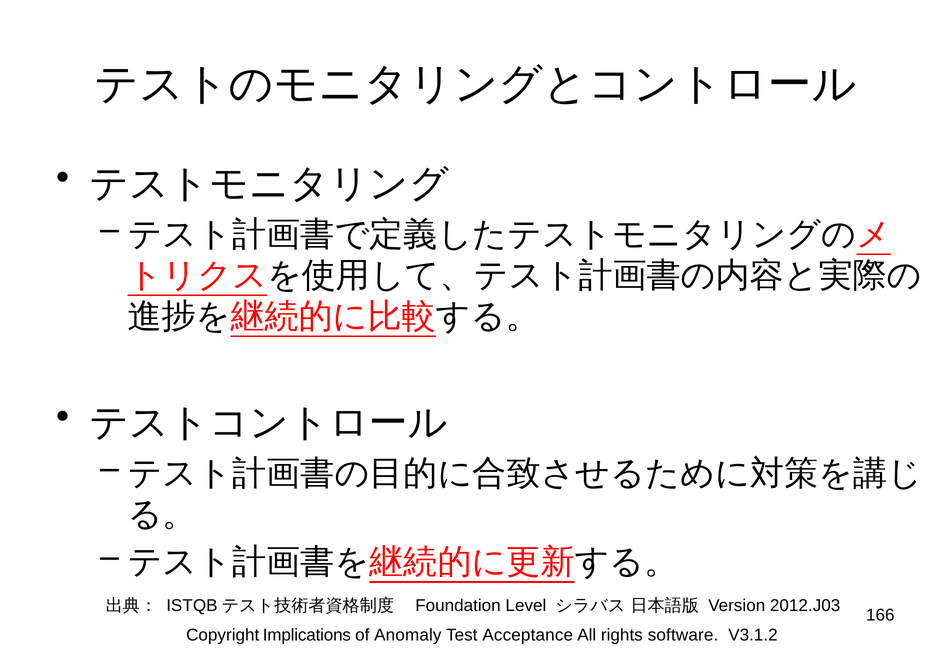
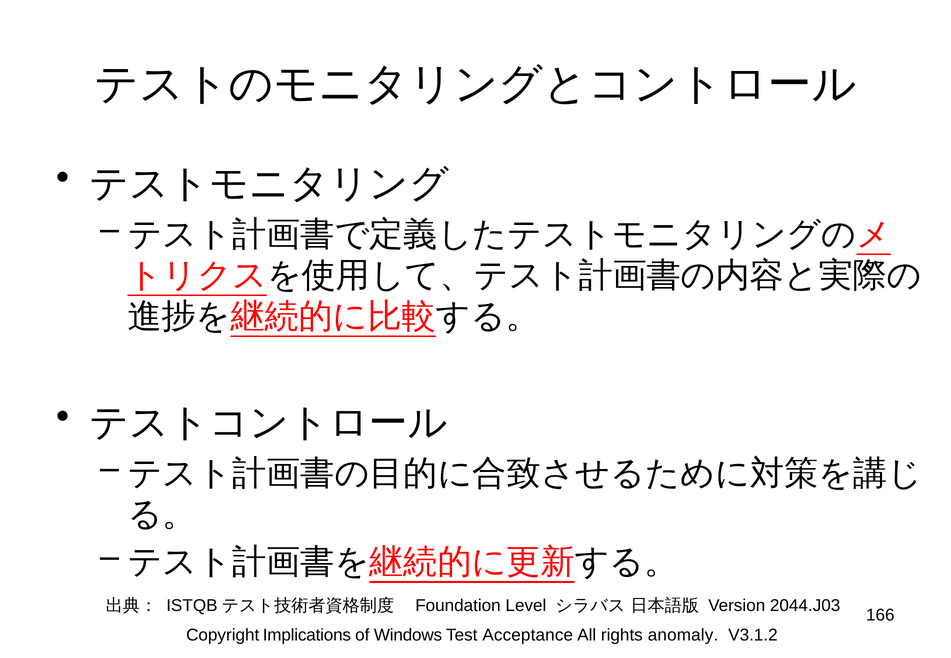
2012.J03: 2012.J03 -> 2044.J03
Anomaly: Anomaly -> Windows
software: software -> anomaly
